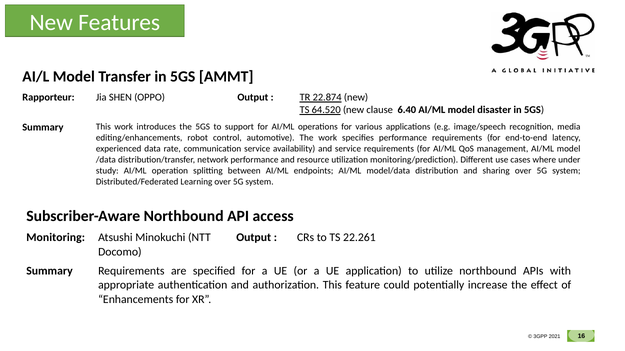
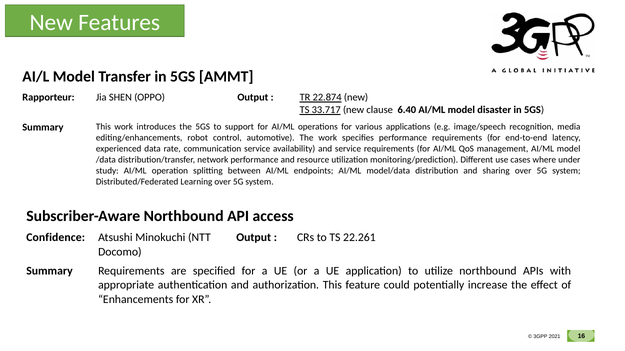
64.520: 64.520 -> 33.717
Monitoring: Monitoring -> Confidence
